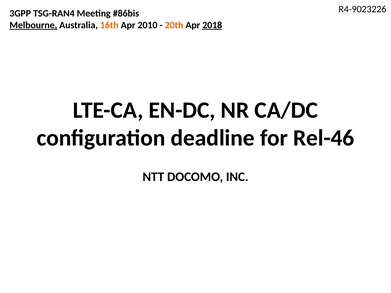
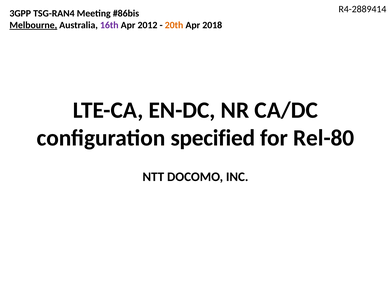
R4-9023226: R4-9023226 -> R4-2889414
16th colour: orange -> purple
2010: 2010 -> 2012
2018 underline: present -> none
deadline: deadline -> specified
Rel-46: Rel-46 -> Rel-80
